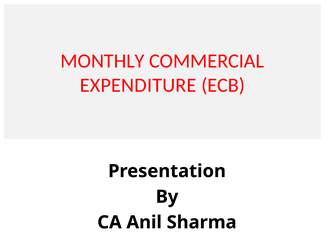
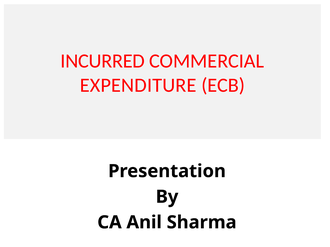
MONTHLY: MONTHLY -> INCURRED
